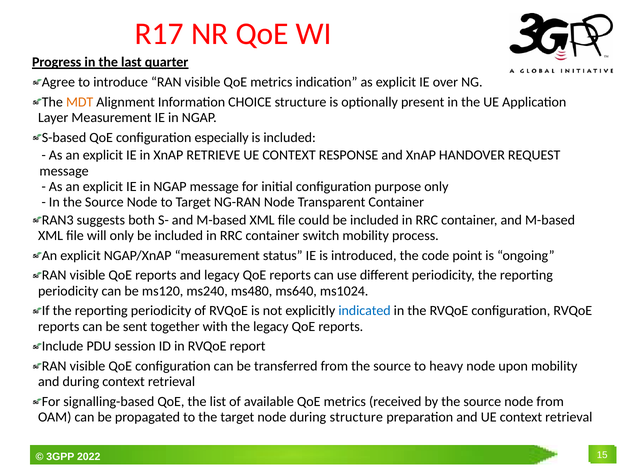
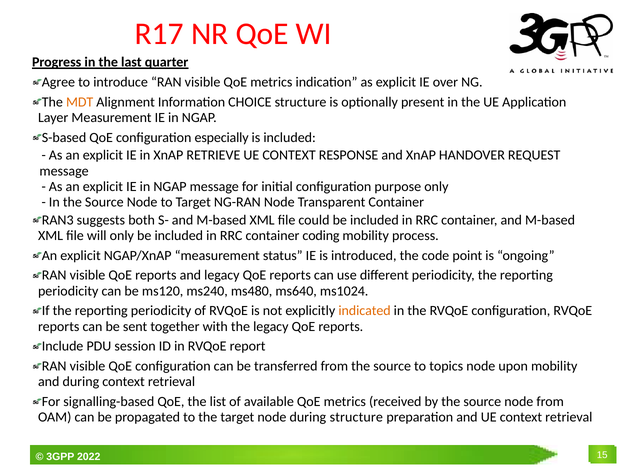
switch: switch -> coding
indicated colour: blue -> orange
heavy: heavy -> topics
